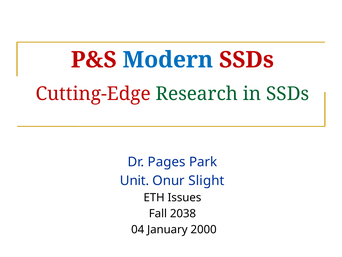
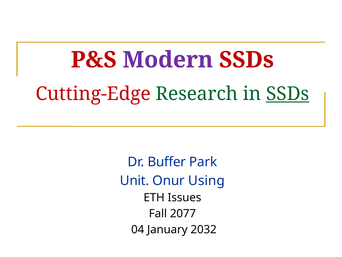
Modern colour: blue -> purple
SSDs at (288, 94) underline: none -> present
Pages: Pages -> Buffer
Slight: Slight -> Using
2038: 2038 -> 2077
2000: 2000 -> 2032
